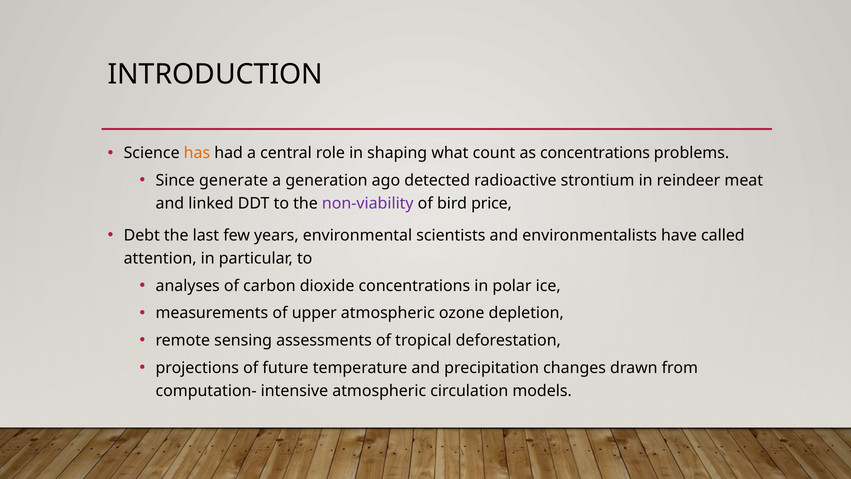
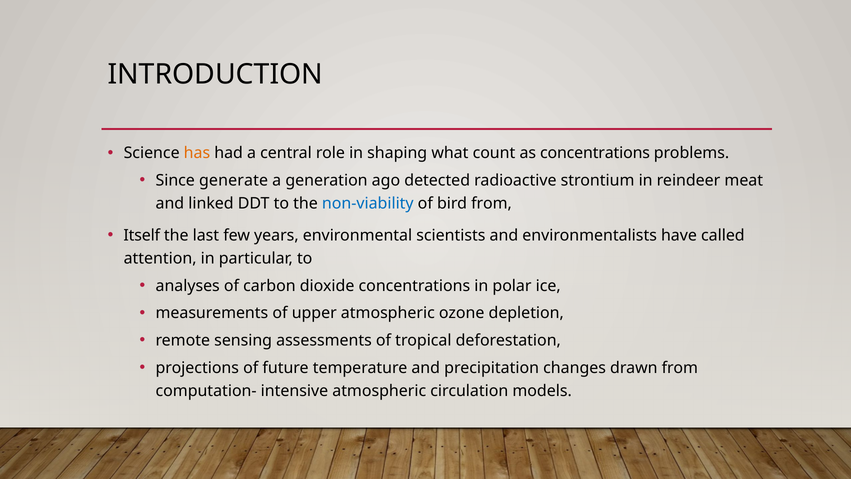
non-viability colour: purple -> blue
bird price: price -> from
Debt: Debt -> Itself
